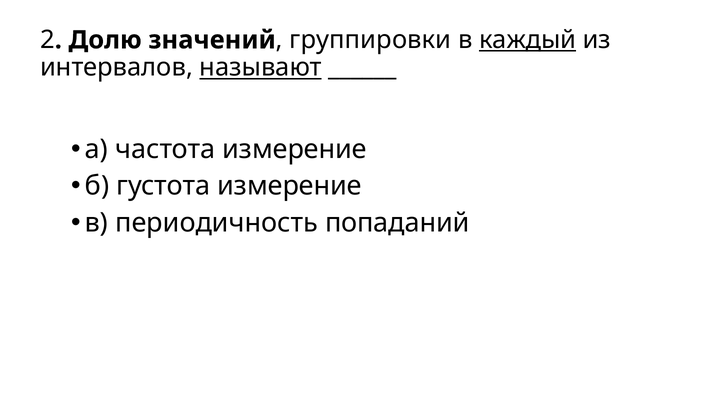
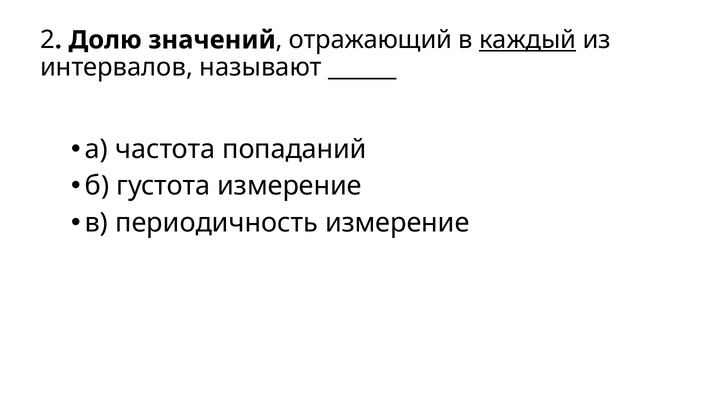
группировки: группировки -> отражающий
называют underline: present -> none
частота измерение: измерение -> попаданий
периодичность попаданий: попаданий -> измерение
